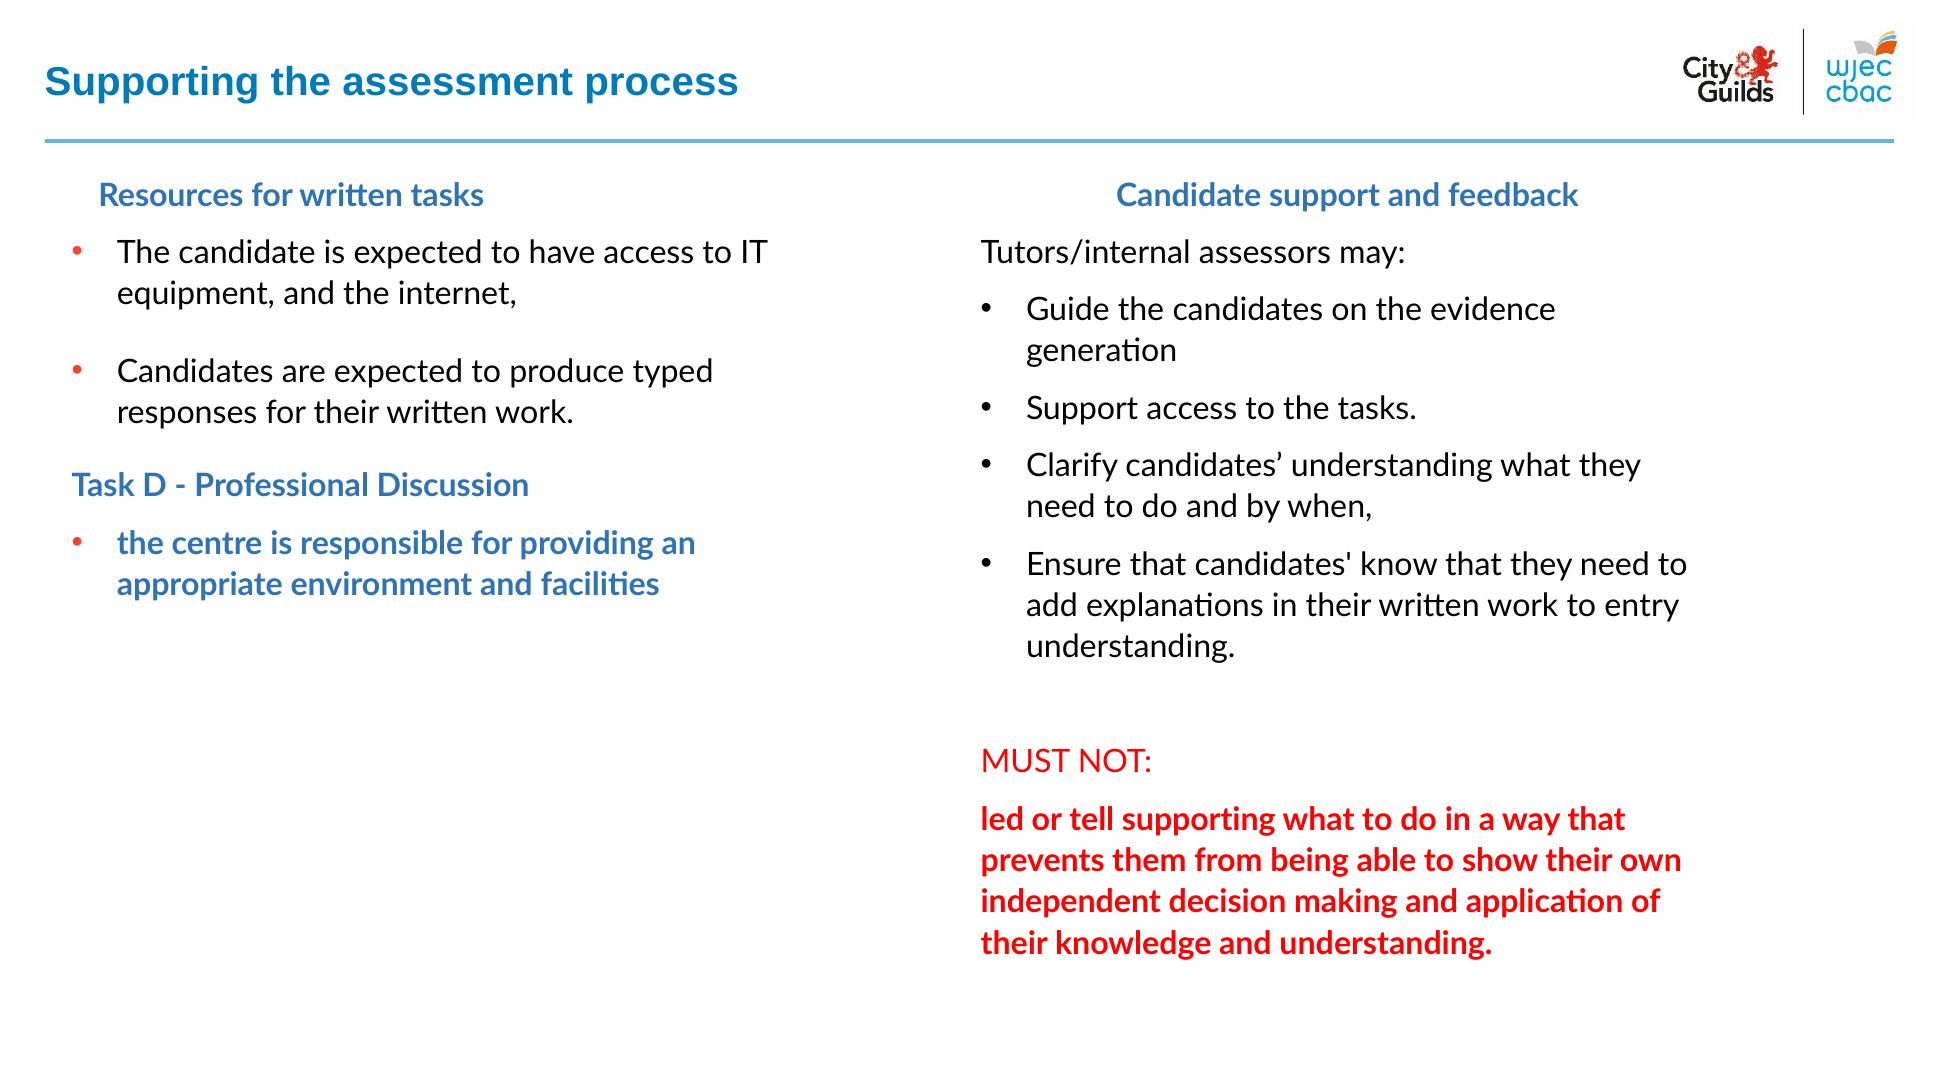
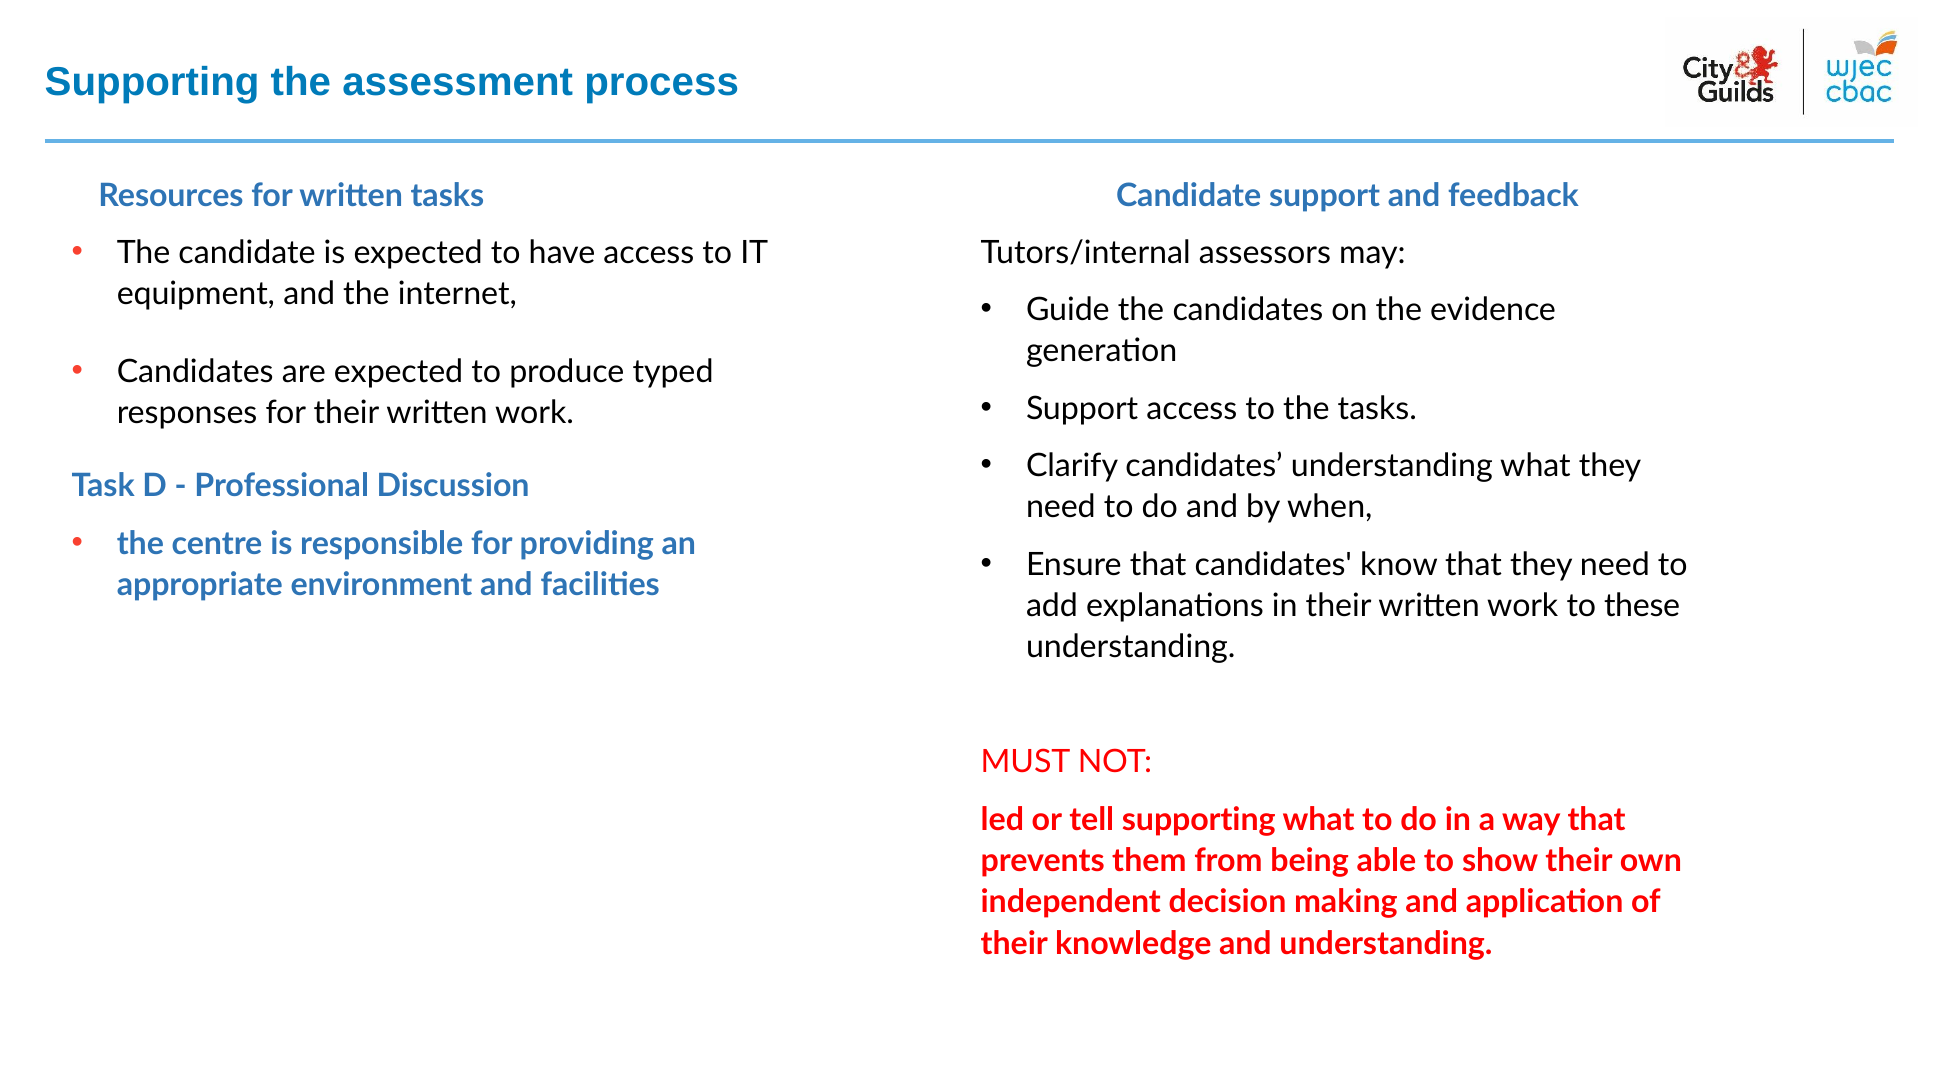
entry: entry -> these
